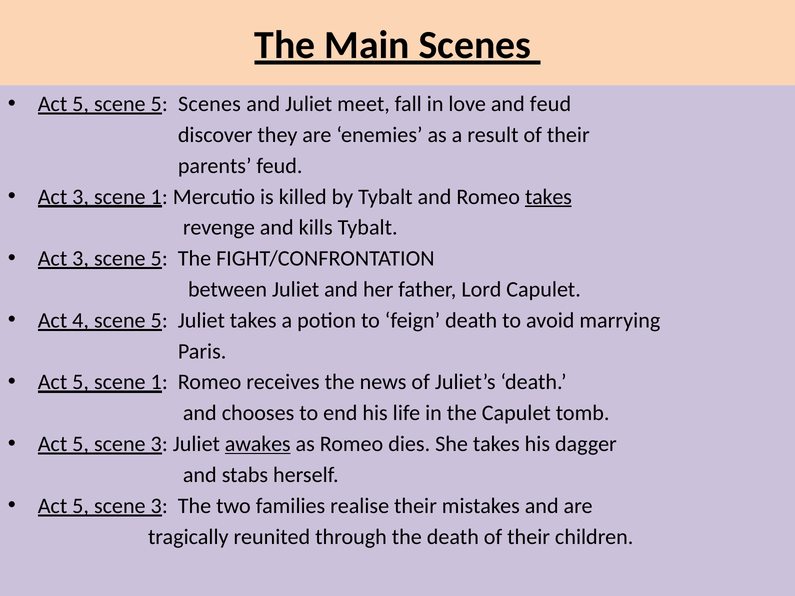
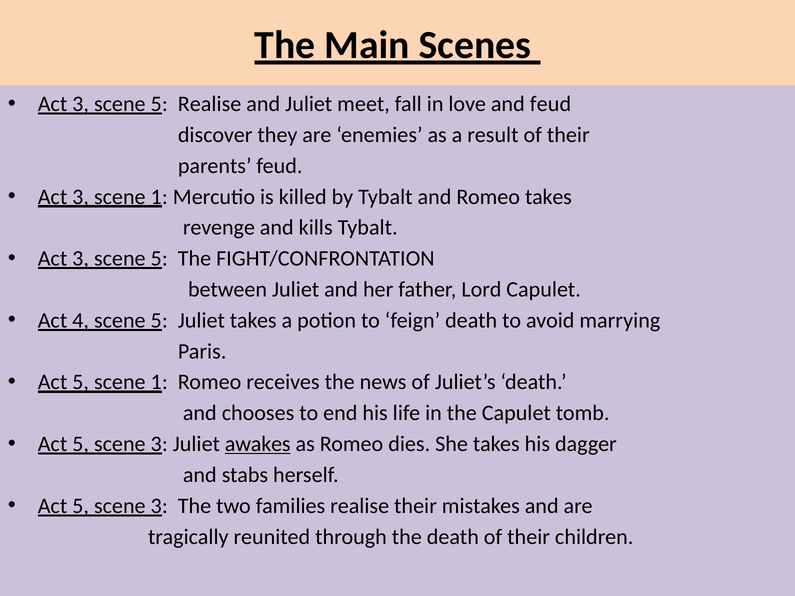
5 at (81, 104): 5 -> 3
5 Scenes: Scenes -> Realise
takes at (548, 197) underline: present -> none
